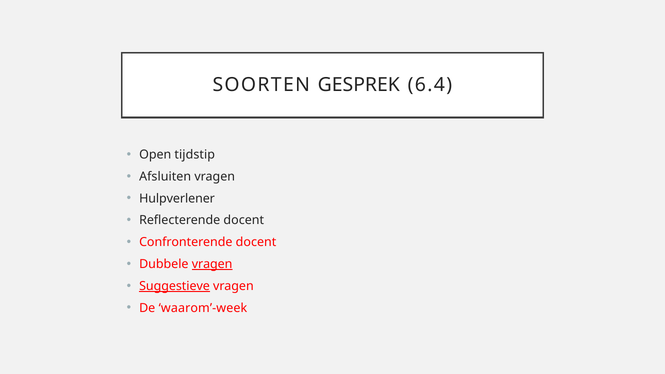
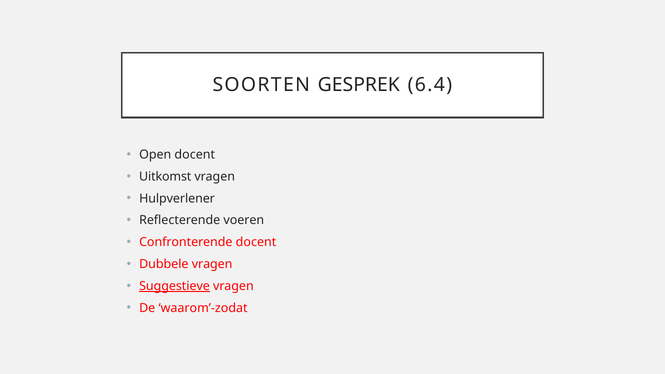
Open tijdstip: tijdstip -> docent
Afsluiten: Afsluiten -> Uitkomst
Reflecterende docent: docent -> voeren
vragen at (212, 264) underline: present -> none
waarom’-week: waarom’-week -> waarom’-zodat
